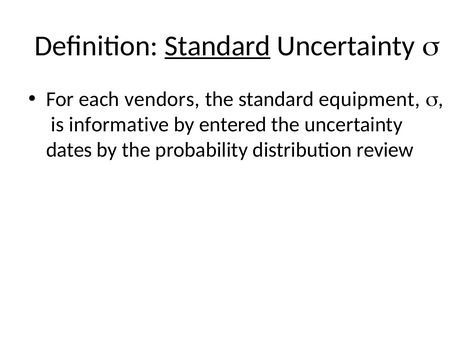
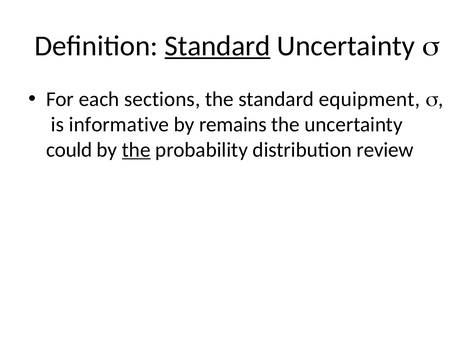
vendors: vendors -> sections
entered: entered -> remains
dates: dates -> could
the at (136, 150) underline: none -> present
